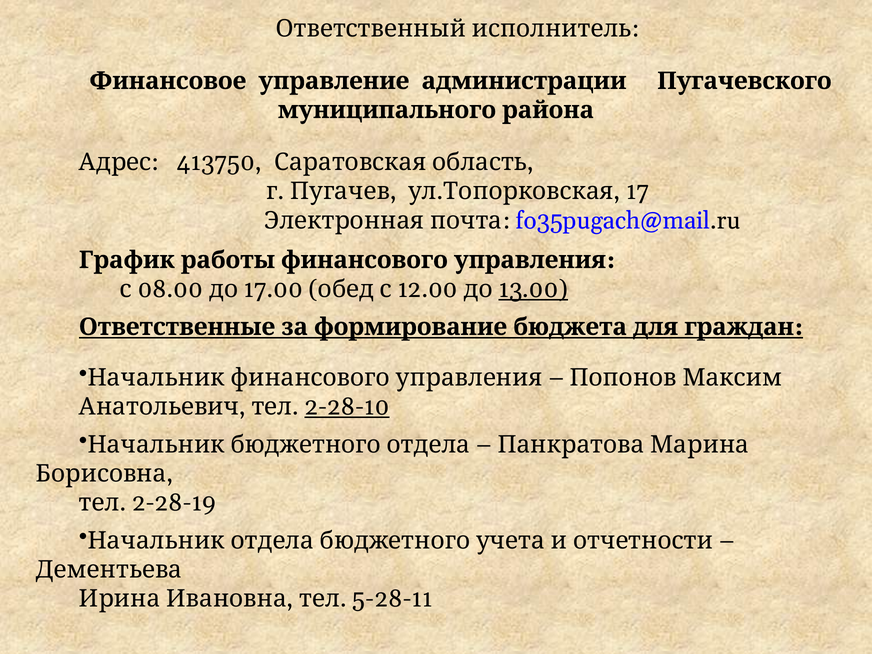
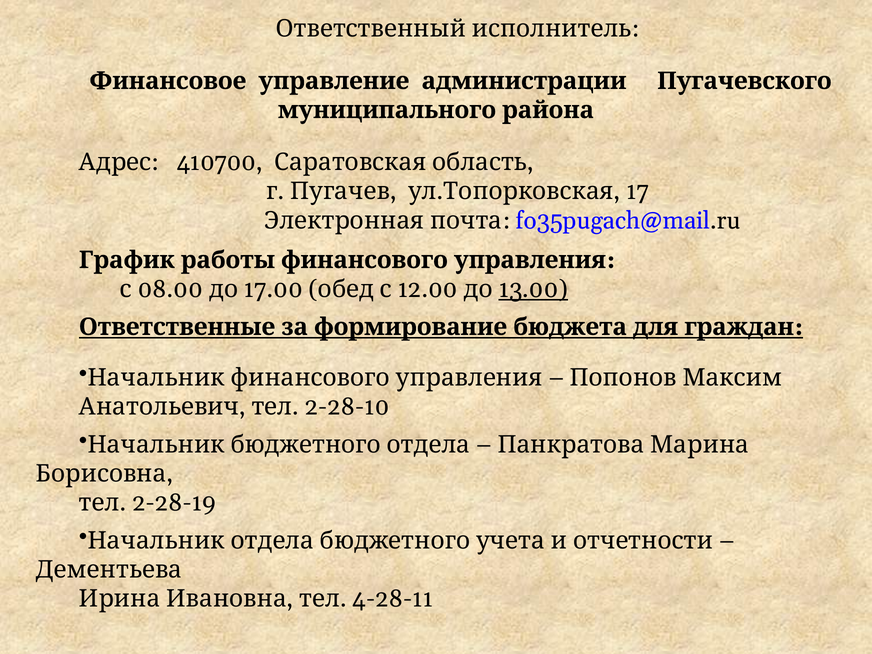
413750: 413750 -> 410700
2-28-10 underline: present -> none
5-28-11: 5-28-11 -> 4-28-11
